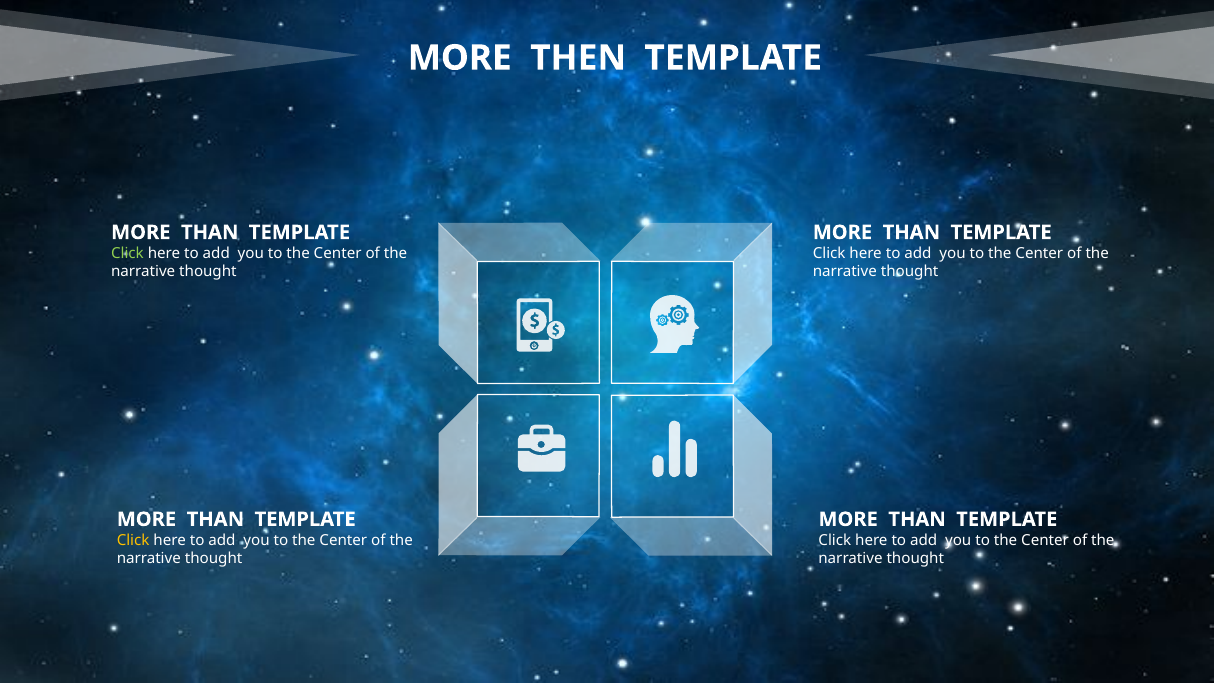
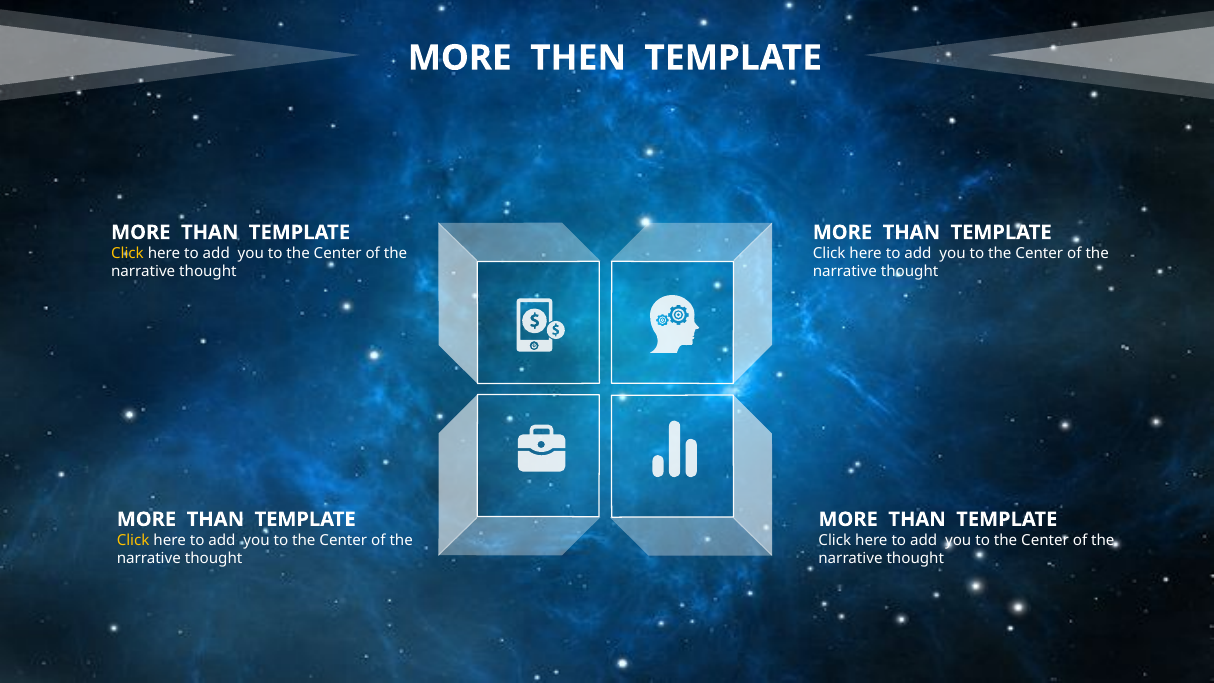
Click at (127, 253) colour: light green -> yellow
